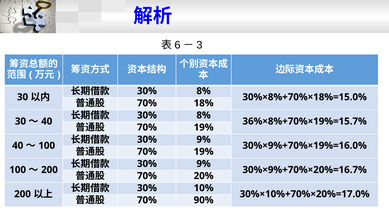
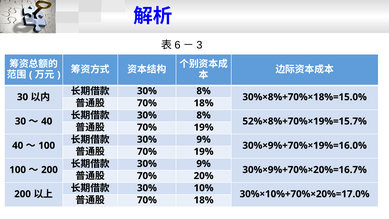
36%×8%+70%×19%=15.7%: 36%×8%+70%×19%=15.7% -> 52%×8%+70%×19%=15.7%
90% at (204, 200): 90% -> 18%
